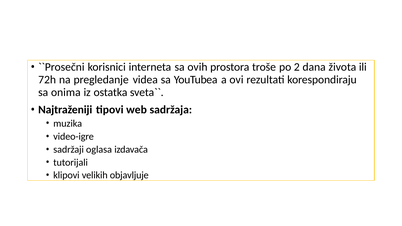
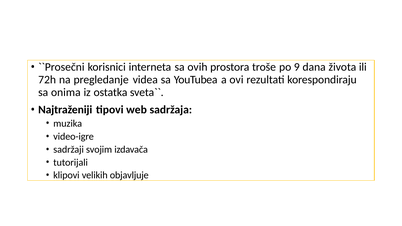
2: 2 -> 9
oglasa: oglasa -> svojim
